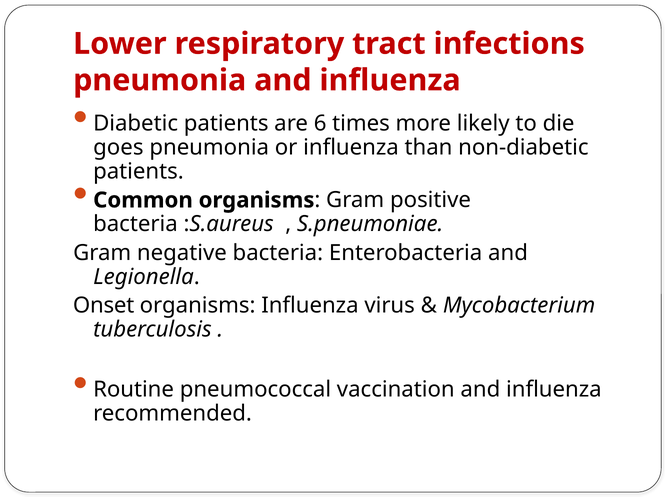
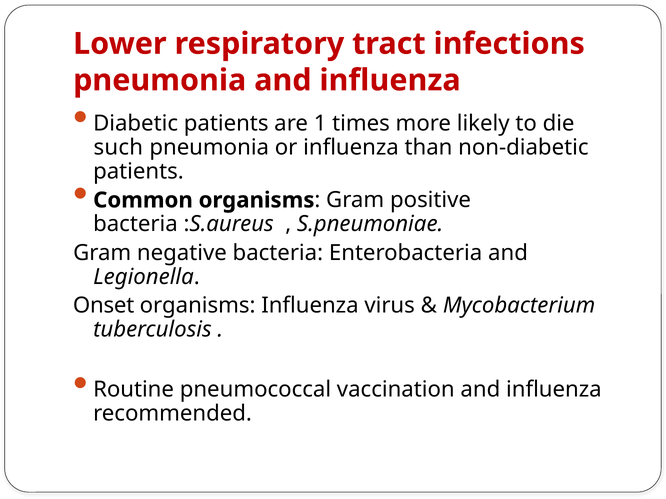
6: 6 -> 1
goes: goes -> such
